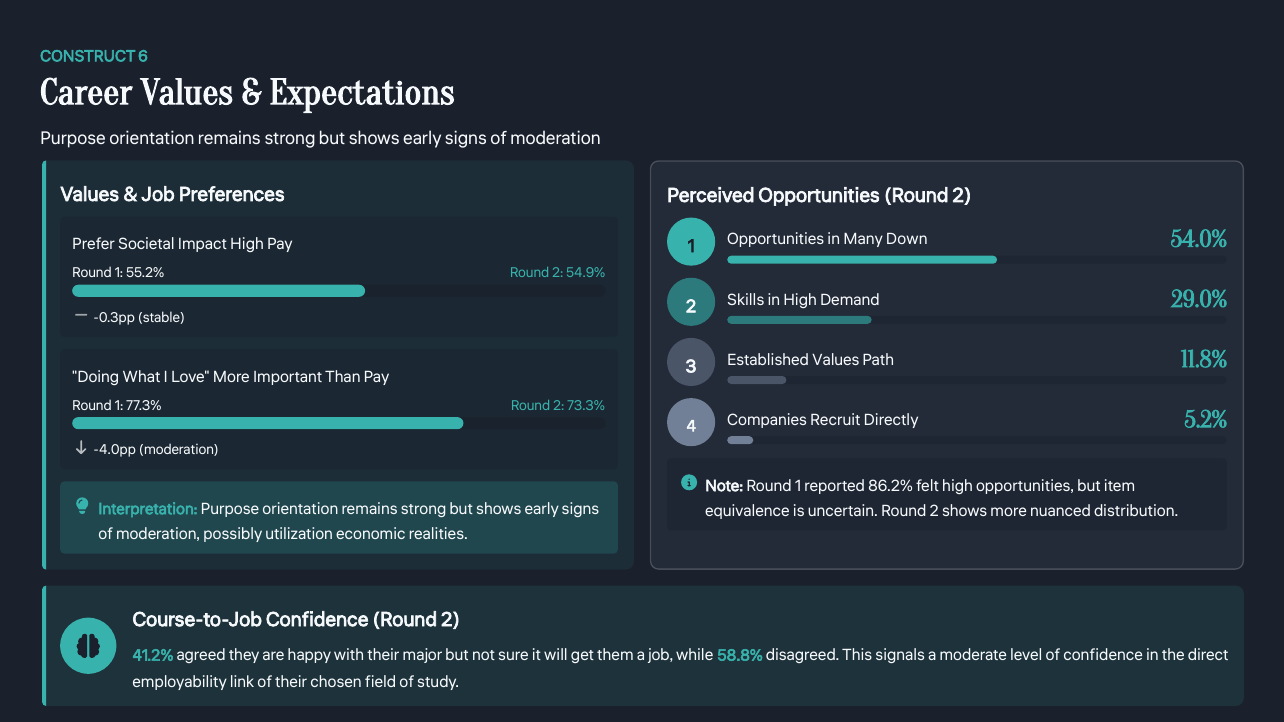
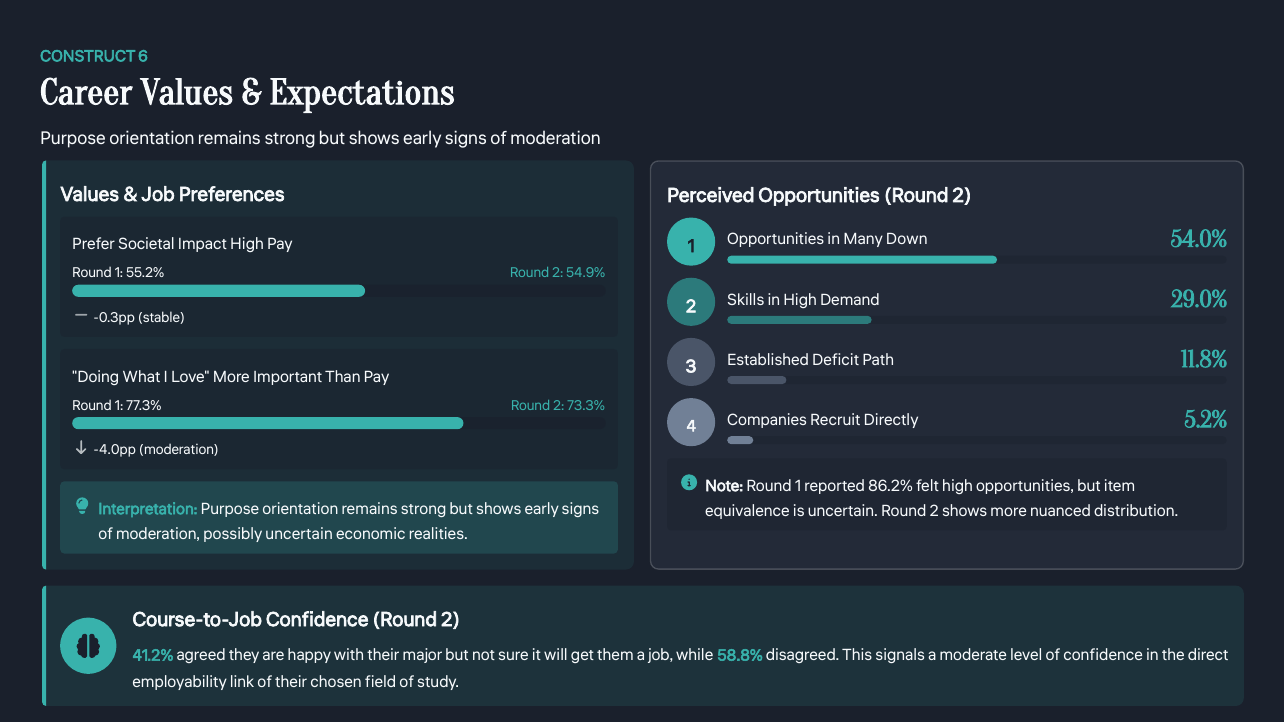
Established Values: Values -> Deficit
possibly utilization: utilization -> uncertain
